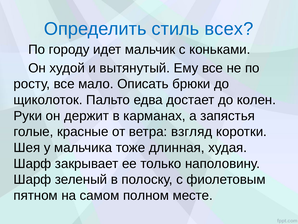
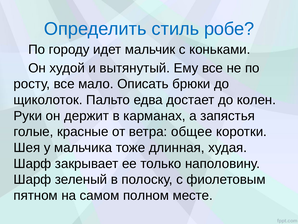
всех: всех -> робе
взгляд: взгляд -> общее
